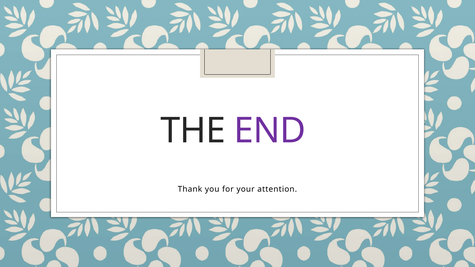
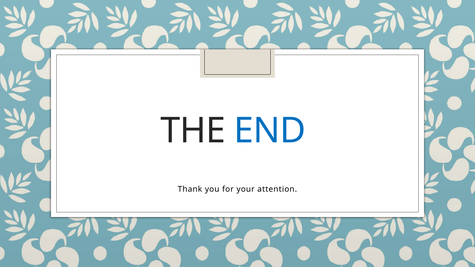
END colour: purple -> blue
